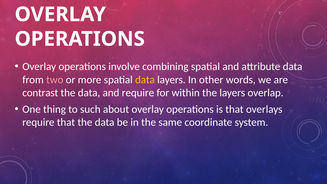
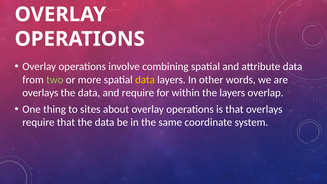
two colour: pink -> light green
contrast at (40, 93): contrast -> overlays
such: such -> sites
